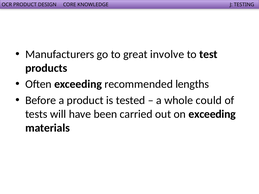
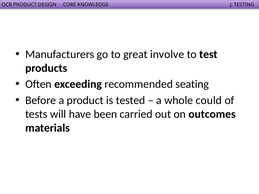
lengths: lengths -> seating
on exceeding: exceeding -> outcomes
